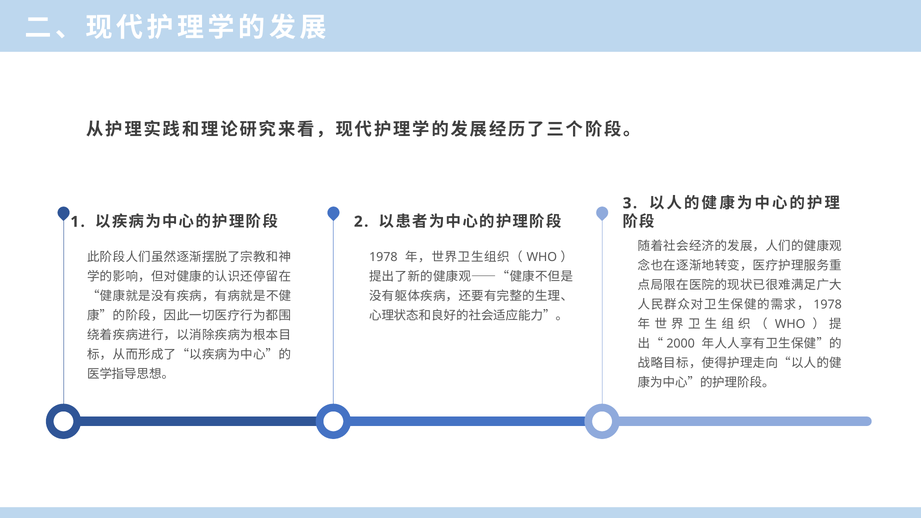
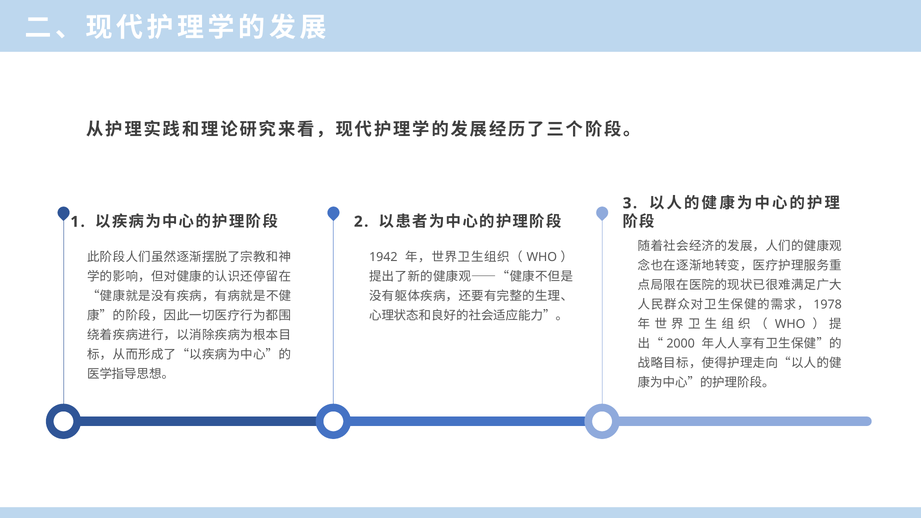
1978 at (383, 257): 1978 -> 1942
